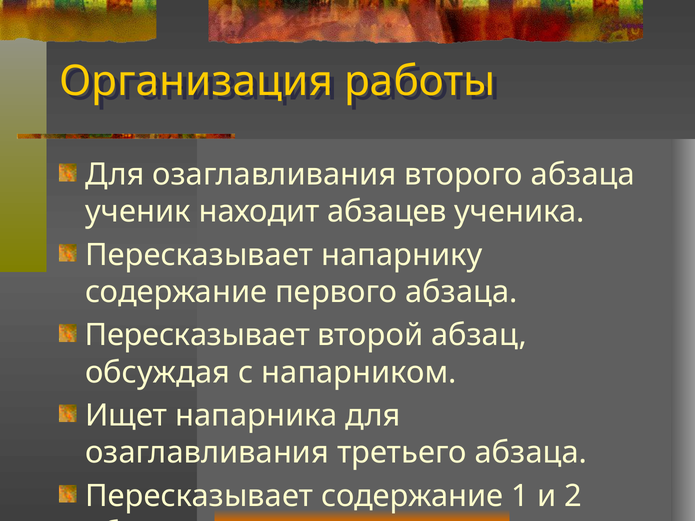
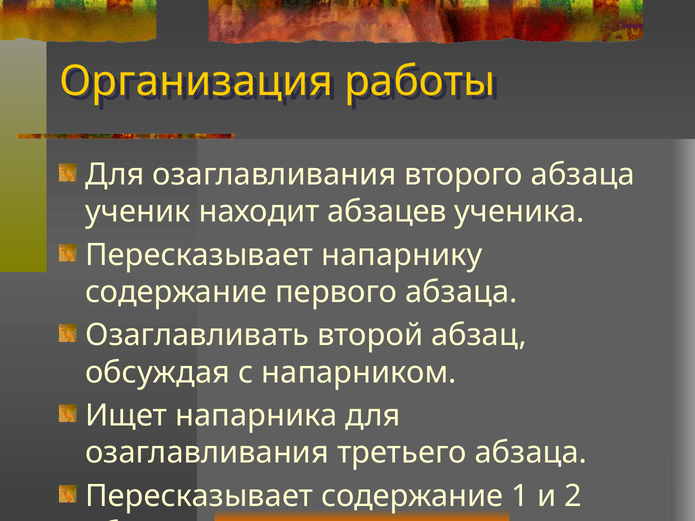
Пересказывает at (197, 335): Пересказывает -> Озаглавливать
